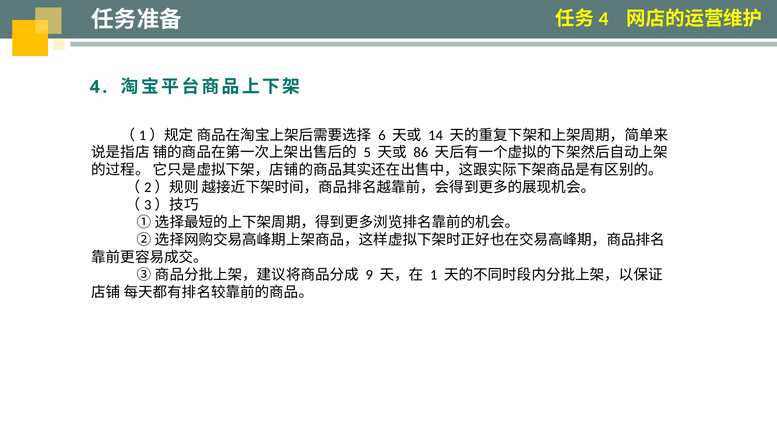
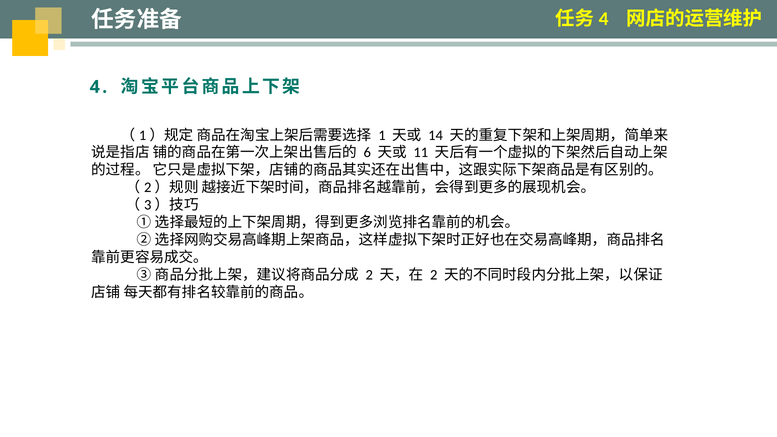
6: 6 -> 1
5: 5 -> 6
86: 86 -> 11
9 at (369, 275): 9 -> 2
1 at (434, 275): 1 -> 2
